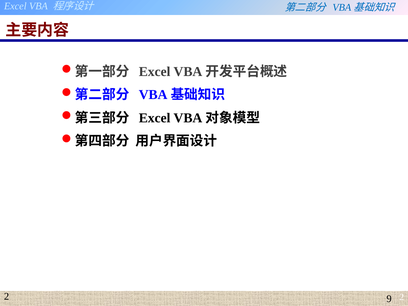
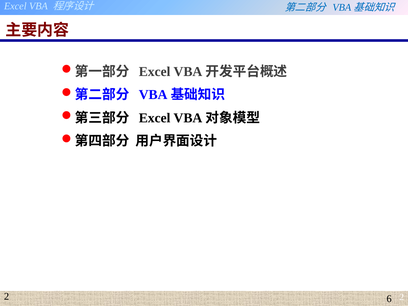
9: 9 -> 6
